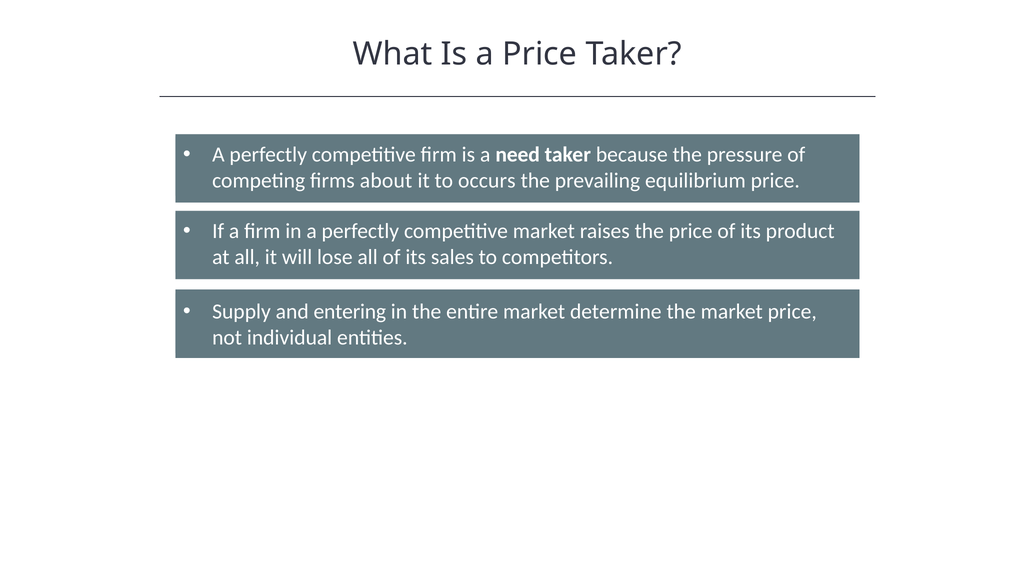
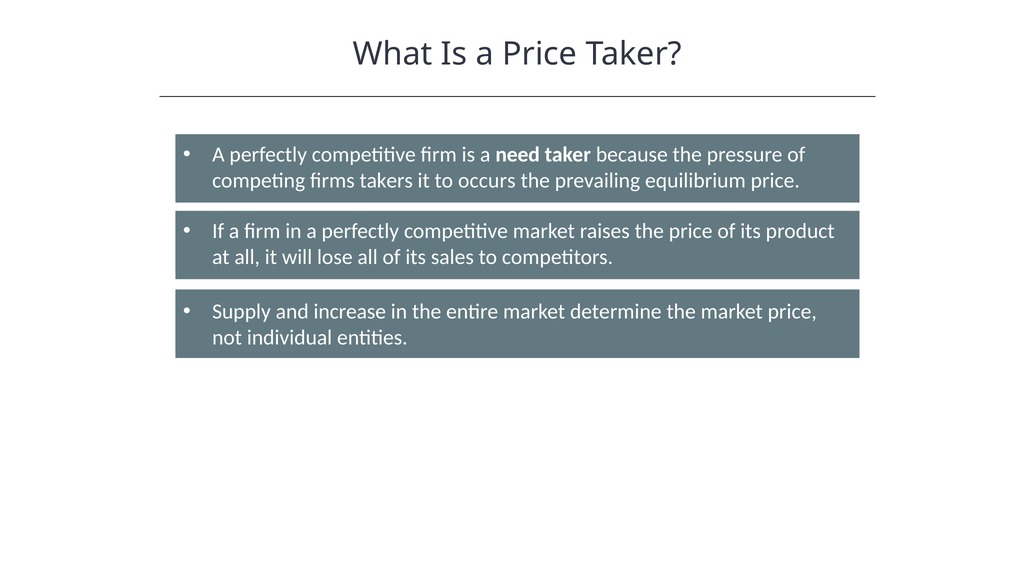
about: about -> takers
entering: entering -> increase
